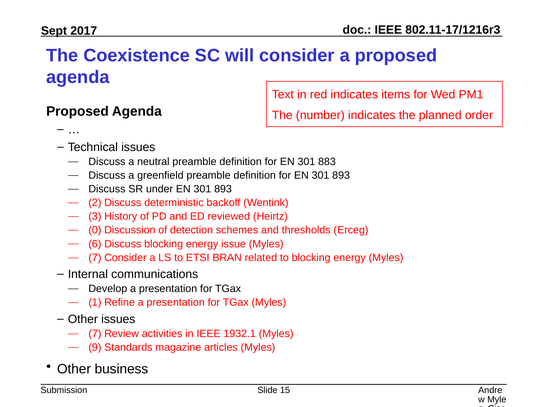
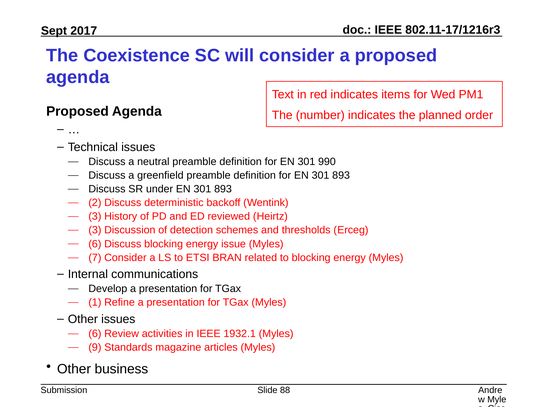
883: 883 -> 990
0 at (95, 230): 0 -> 3
7 at (95, 334): 7 -> 6
15: 15 -> 88
